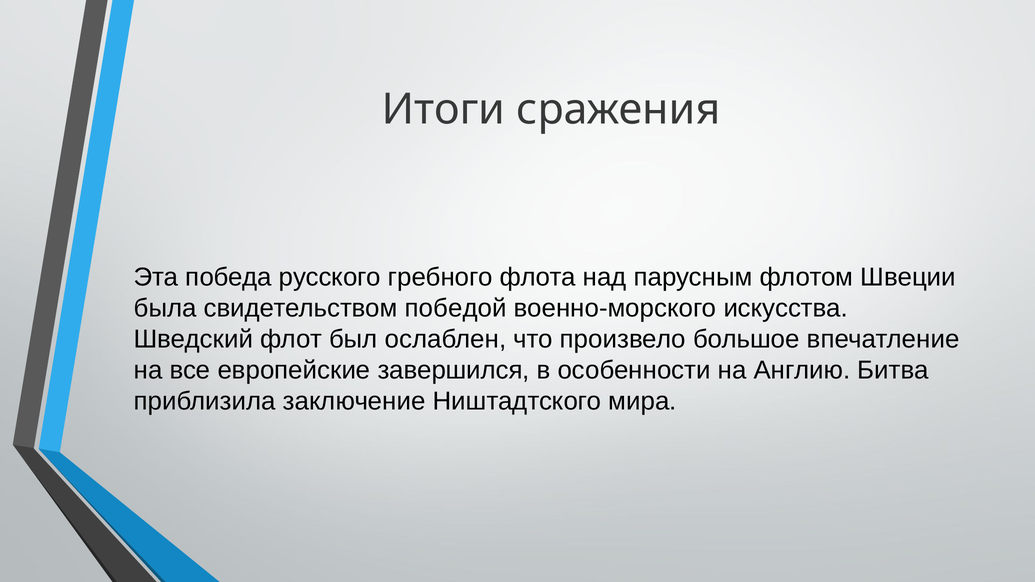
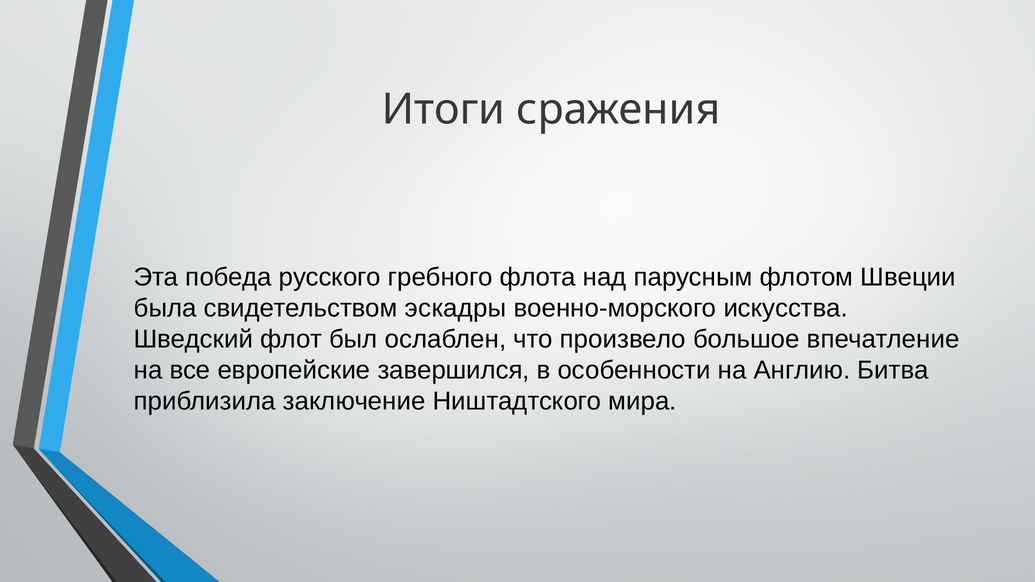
победой: победой -> эскадры
